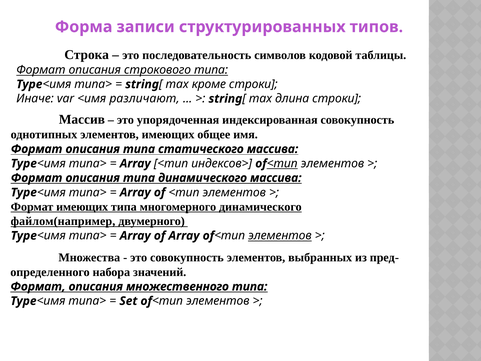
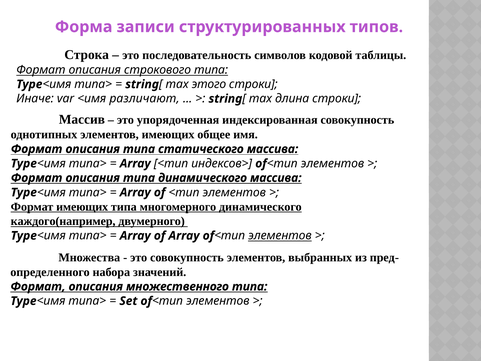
кроме: кроме -> этого
<тип at (282, 163) underline: present -> none
файлом(например: файлом(например -> каждого(например
